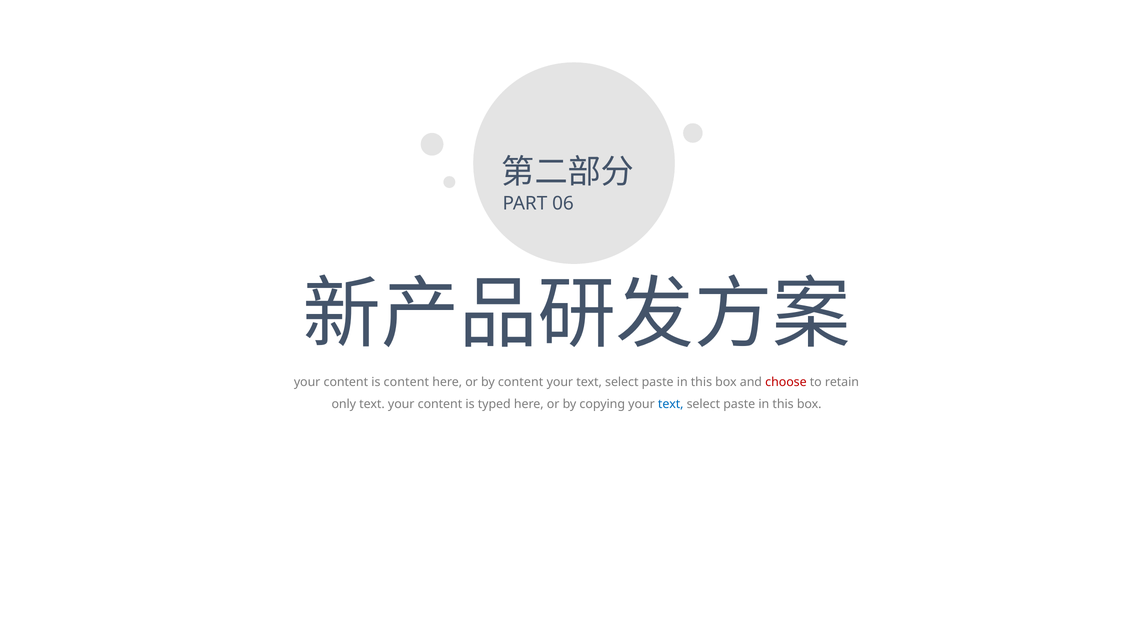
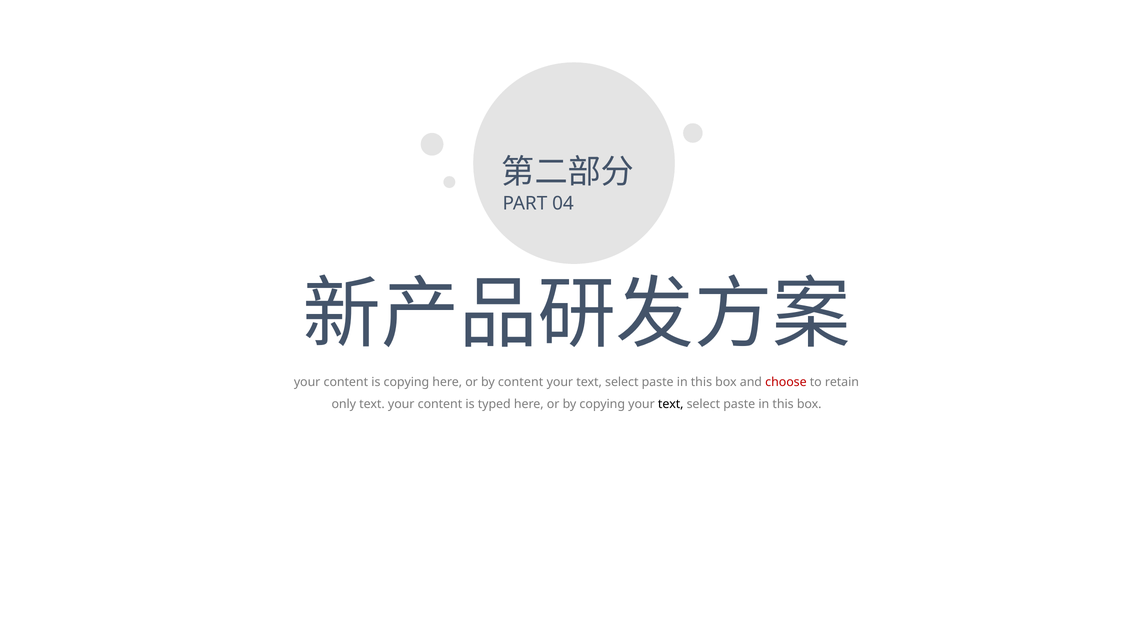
06: 06 -> 04
is content: content -> copying
text at (671, 404) colour: blue -> black
